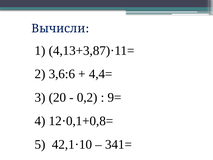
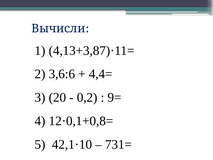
341=: 341= -> 731=
